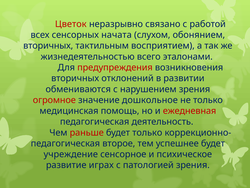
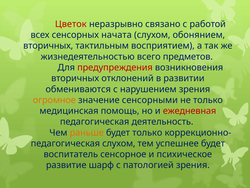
эталонами: эталонами -> предметов
огромное colour: red -> orange
дошкольное: дошкольное -> сенсорными
раньше colour: red -> orange
педагогическая второе: второе -> слухом
учреждение: учреждение -> воспитатель
играх: играх -> шарф
